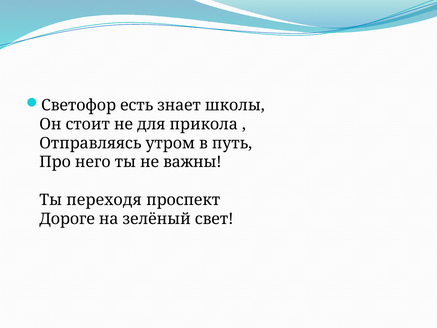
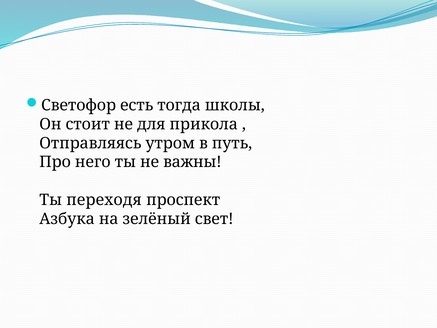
знает: знает -> тогда
Дороге: Дороге -> Азбука
